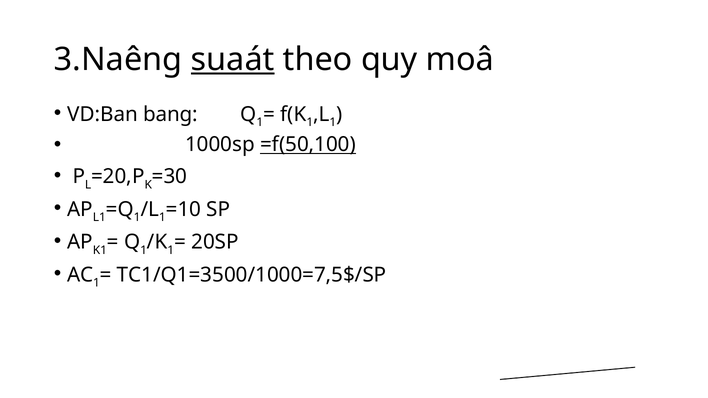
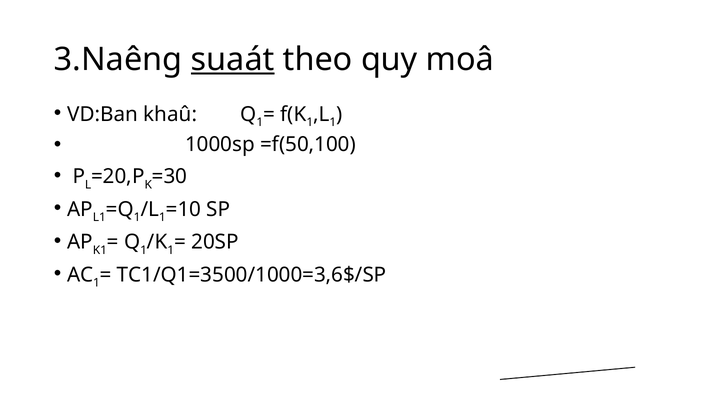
bang: bang -> khaû
=f(50,100 underline: present -> none
TC1/Q1=3500/1000=7,5$/SP: TC1/Q1=3500/1000=7,5$/SP -> TC1/Q1=3500/1000=3,6$/SP
